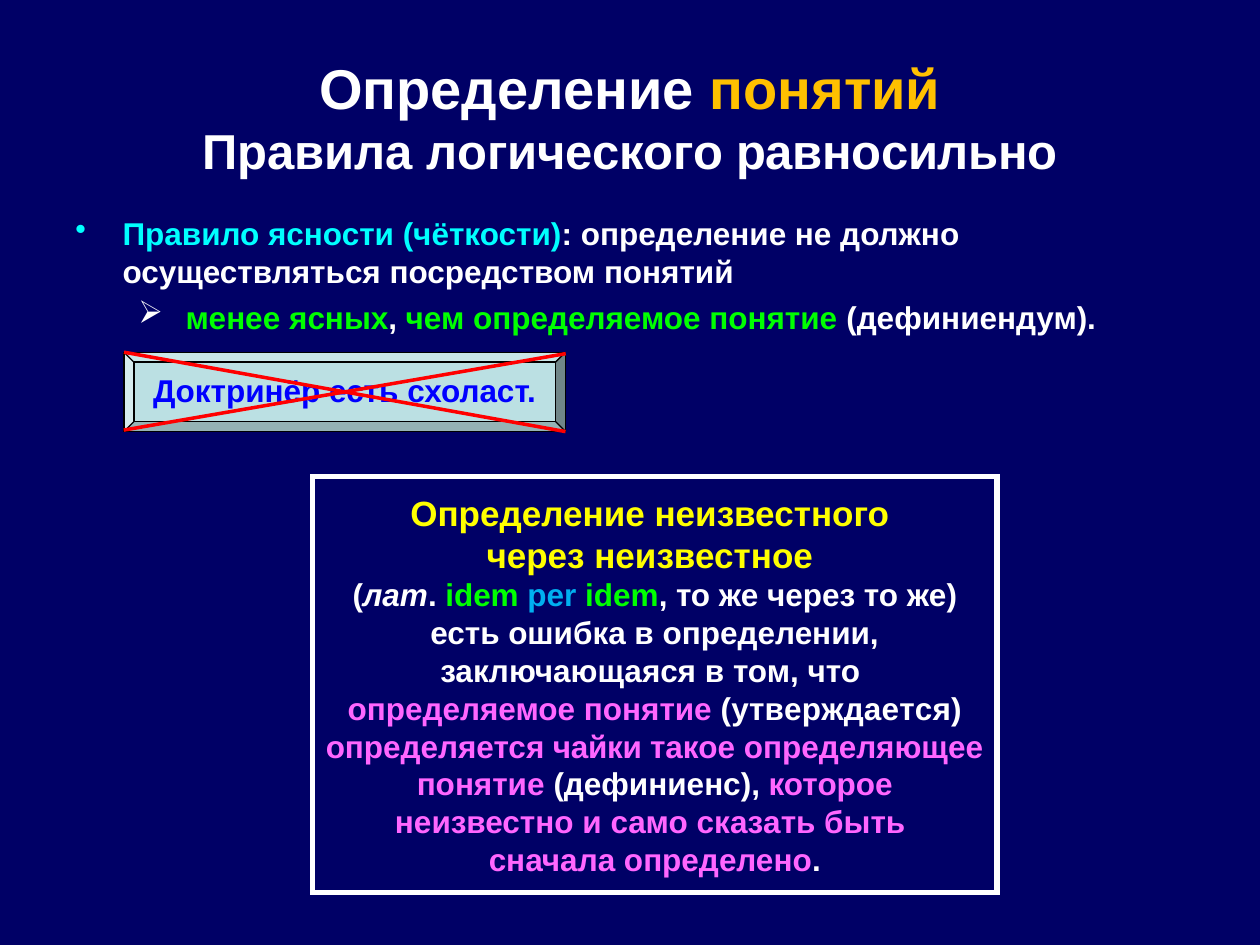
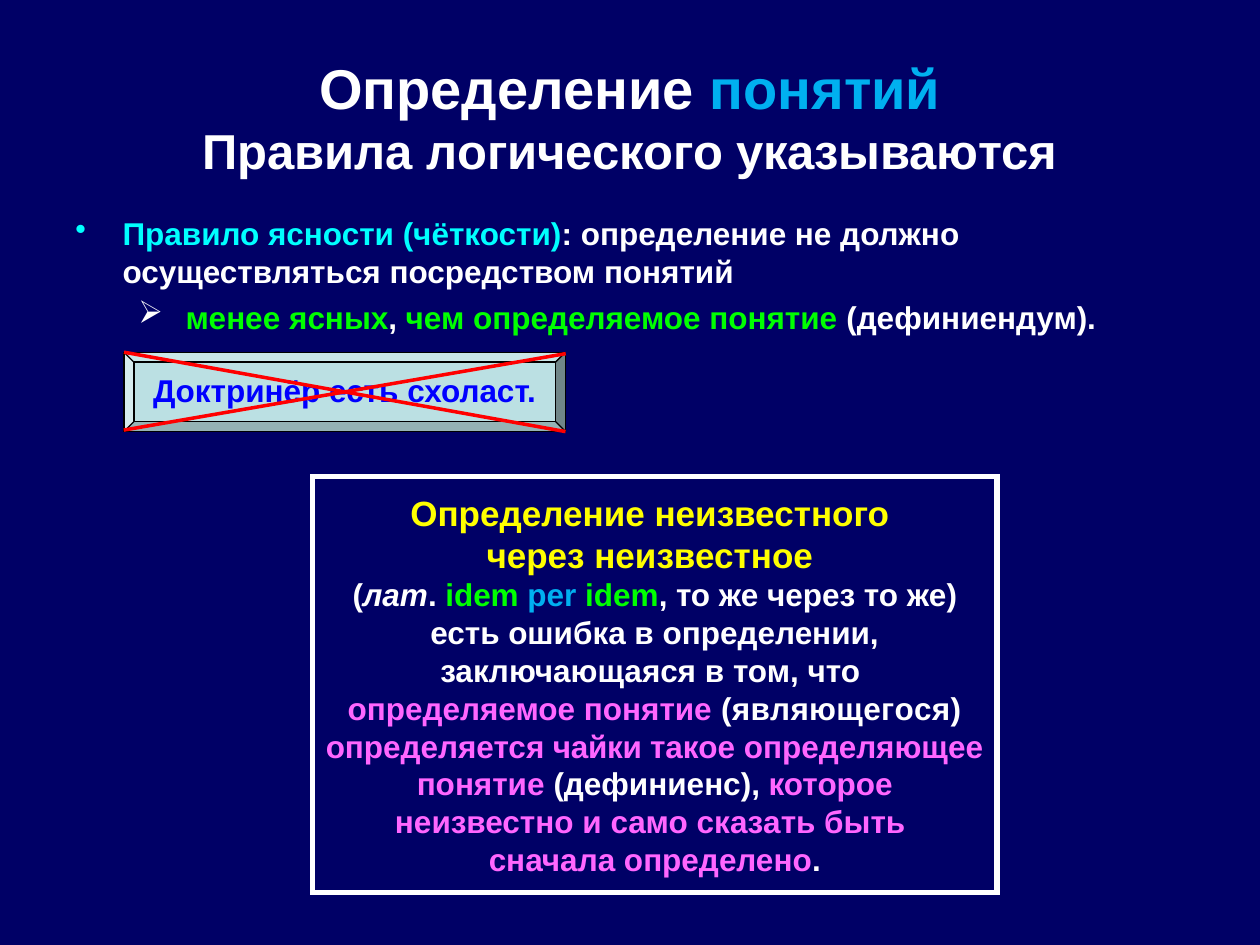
понятий at (825, 91) colour: yellow -> light blue
равносильно: равносильно -> указываются
утверждается: утверждается -> являющегося
